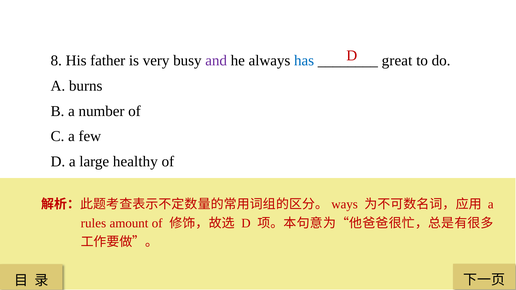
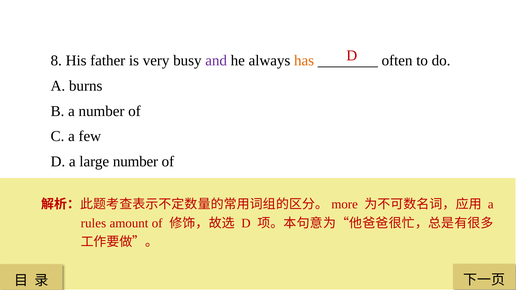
has colour: blue -> orange
great: great -> often
large healthy: healthy -> number
ways: ways -> more
